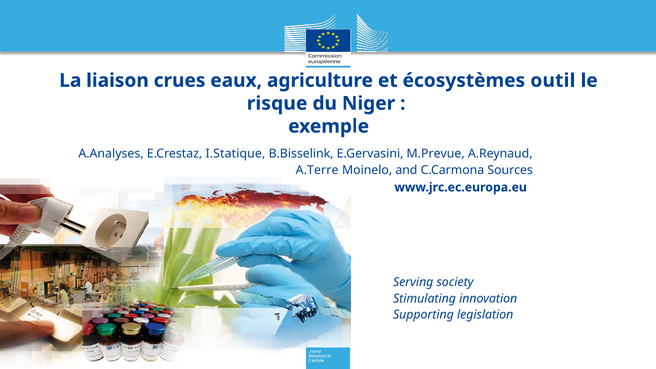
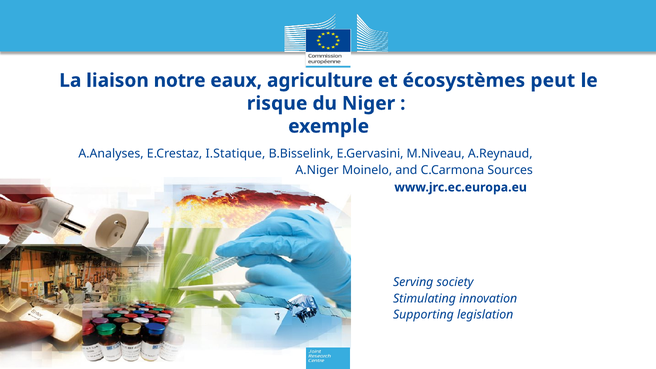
crues: crues -> notre
outil: outil -> peut
M.Prevue: M.Prevue -> M.Niveau
A.Terre: A.Terre -> A.Niger
